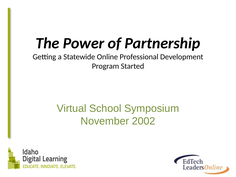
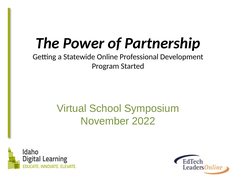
2002: 2002 -> 2022
